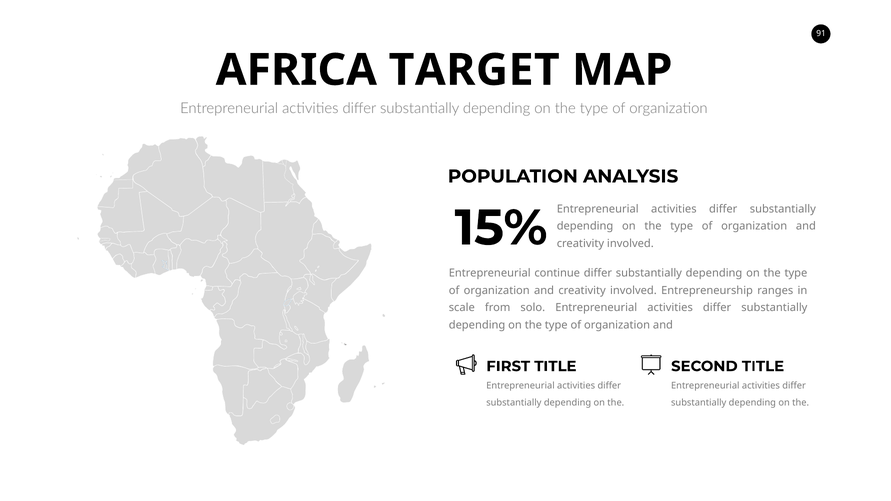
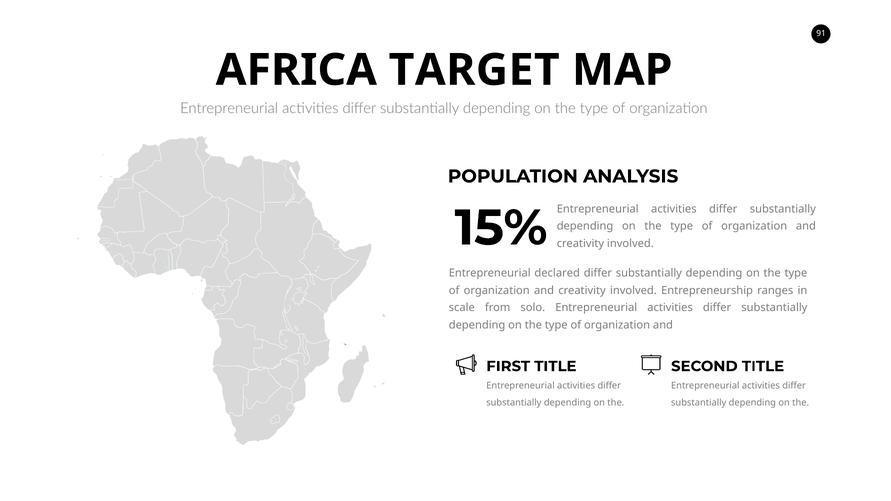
continue: continue -> declared
